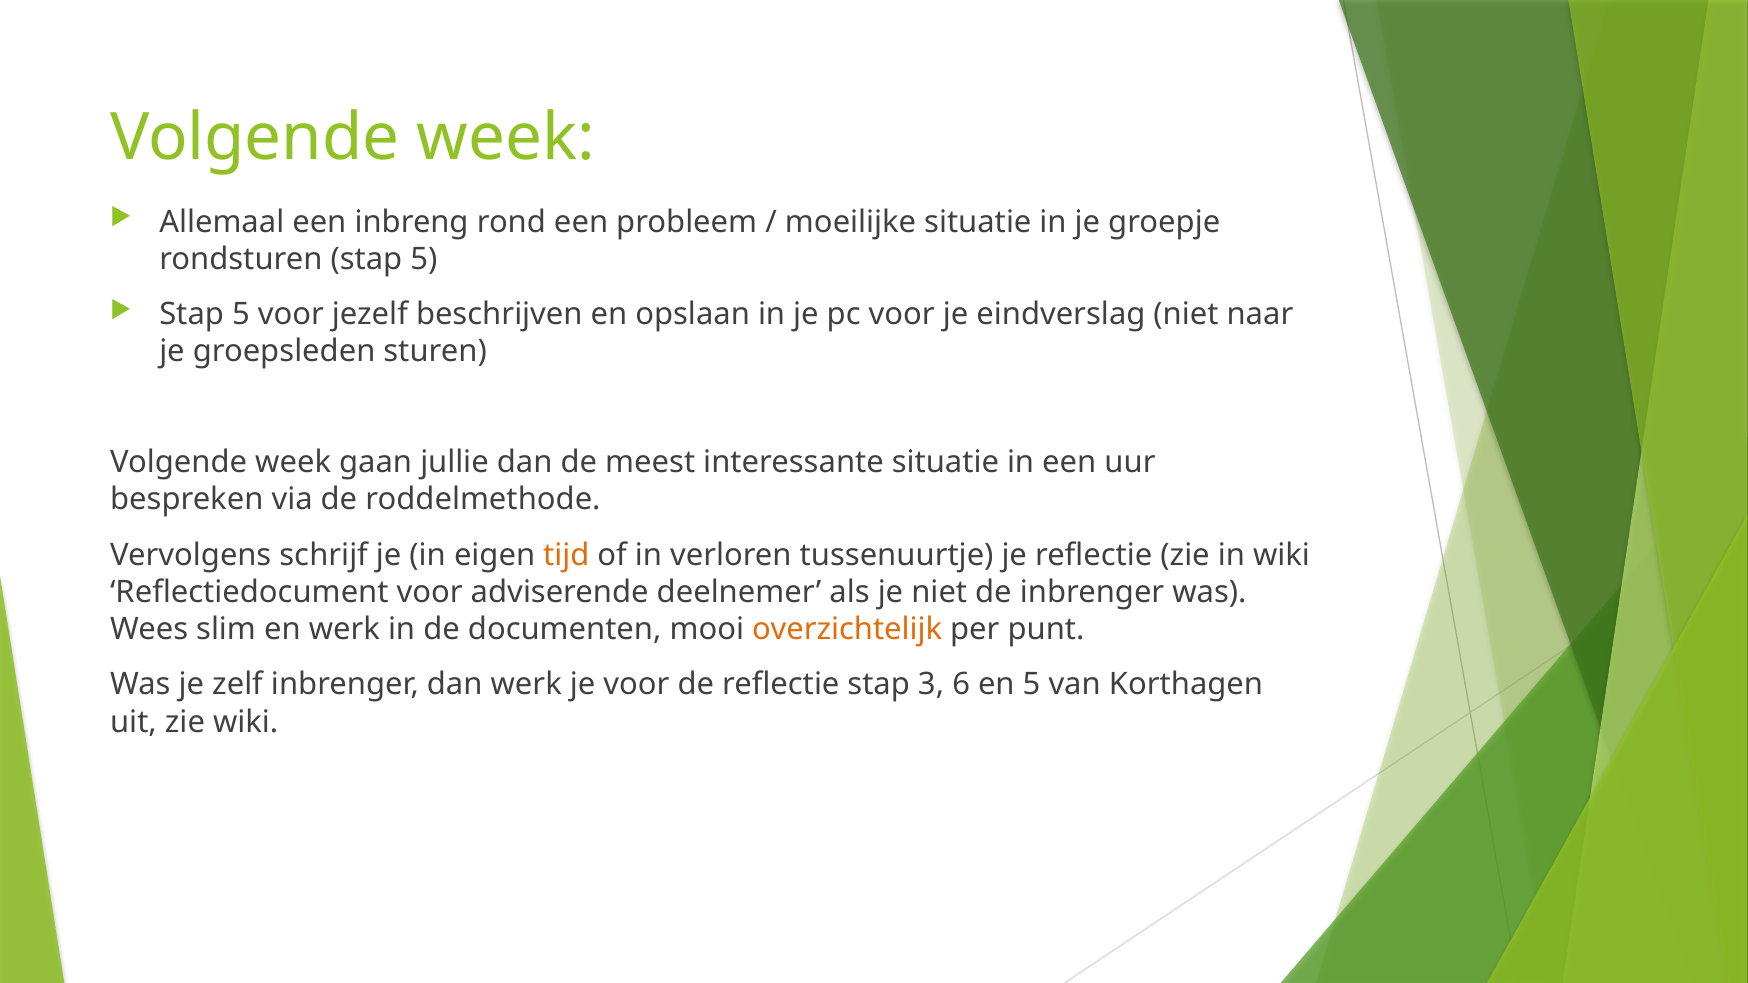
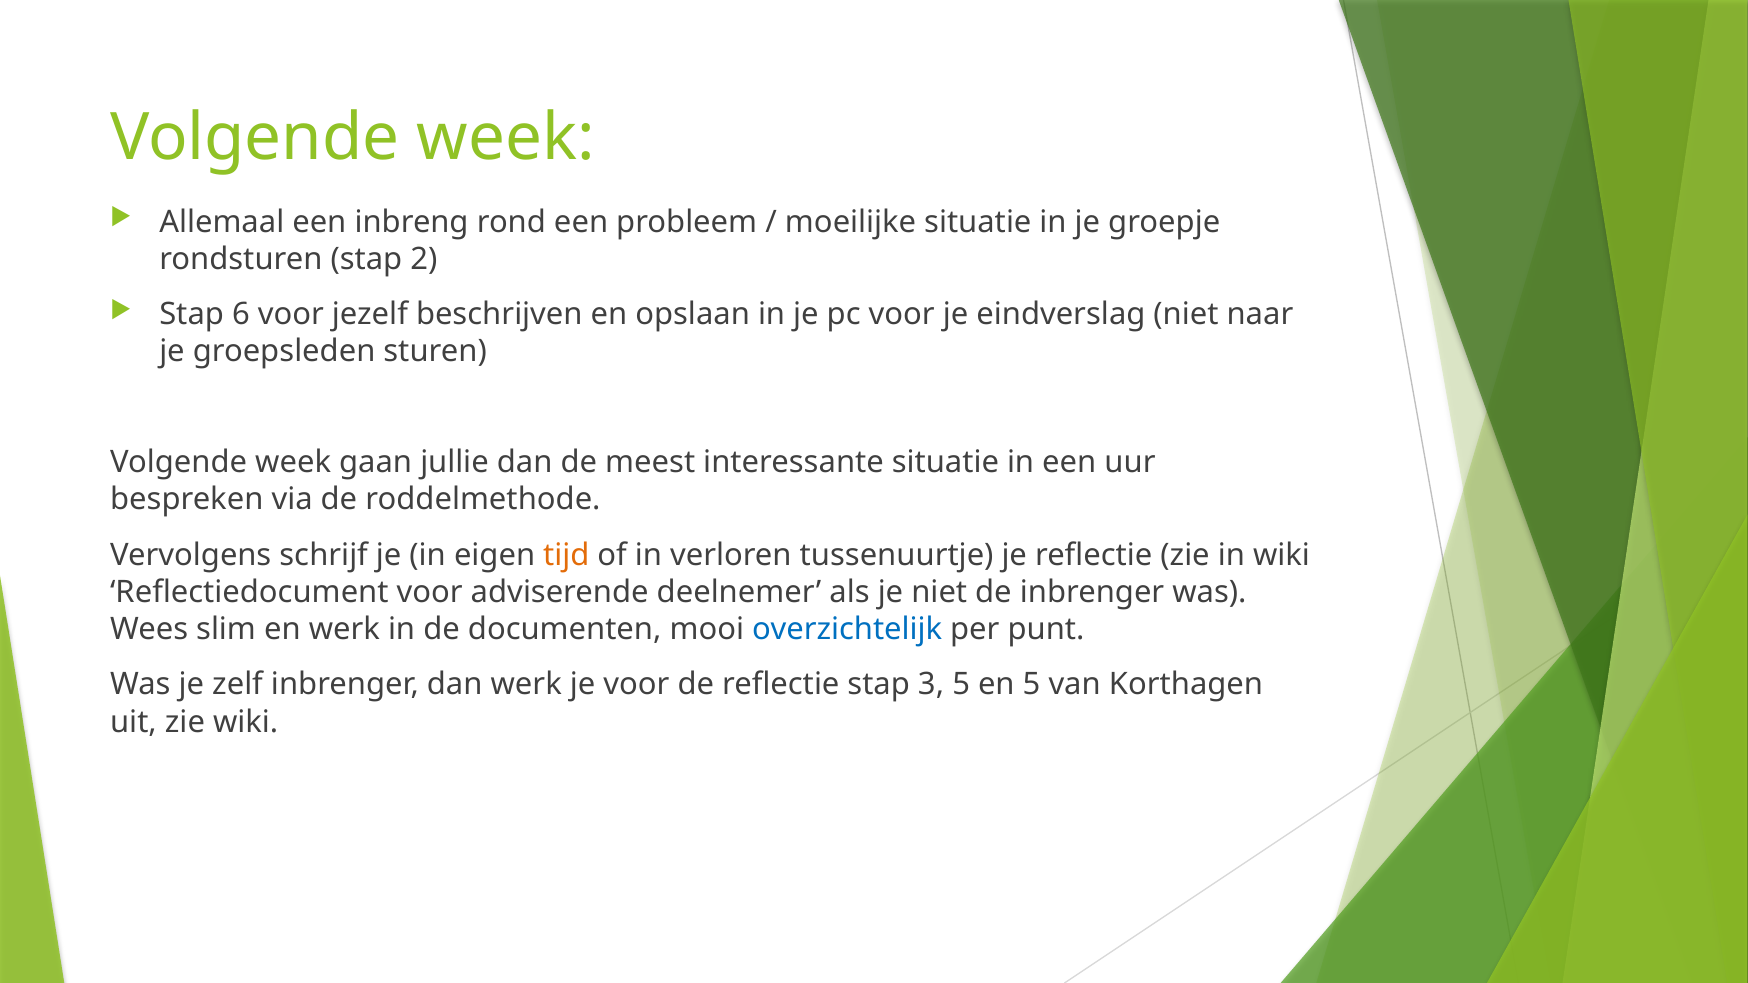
rondsturen stap 5: 5 -> 2
5 at (241, 315): 5 -> 6
overzichtelijk colour: orange -> blue
3 6: 6 -> 5
